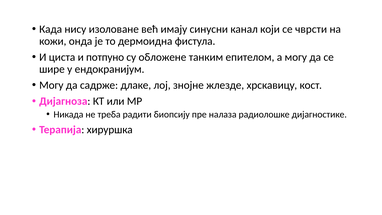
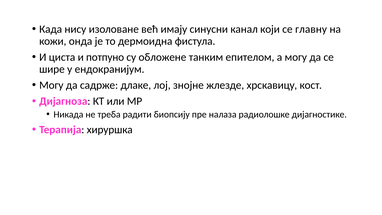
чврсти: чврсти -> главну
